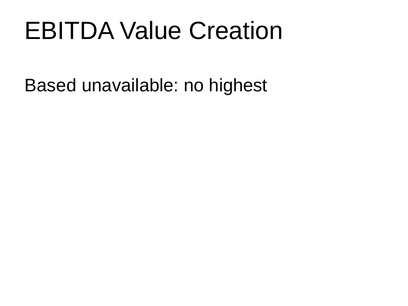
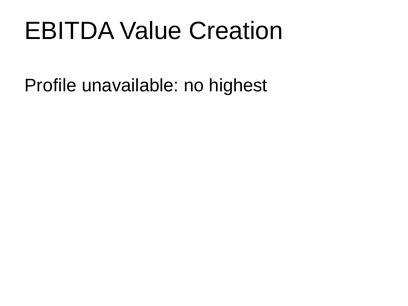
Based: Based -> Profile
